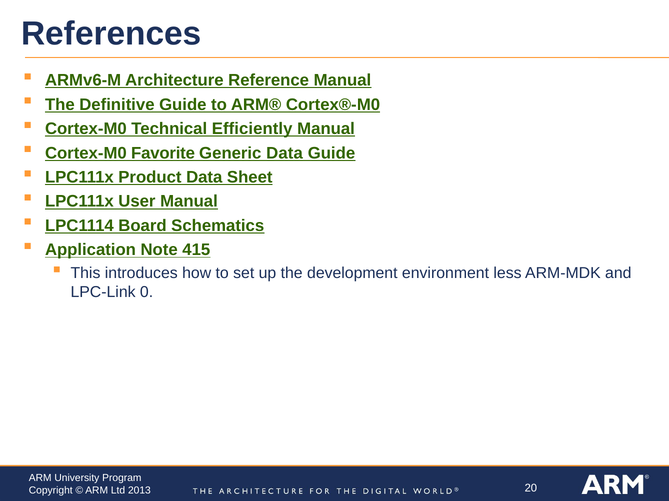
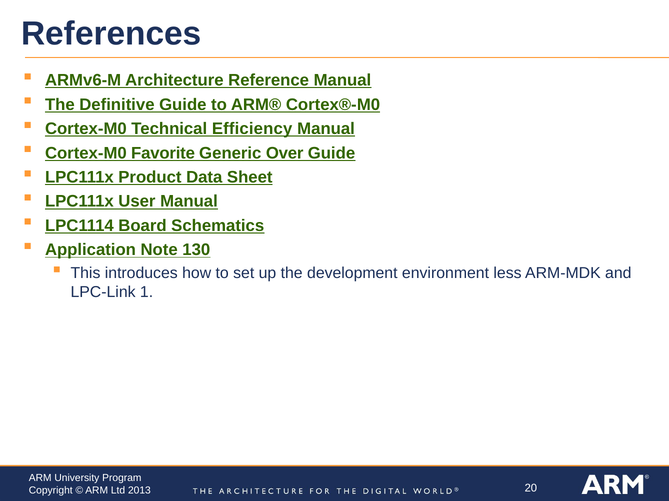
Efficiently: Efficiently -> Efficiency
Generic Data: Data -> Over
415: 415 -> 130
0: 0 -> 1
